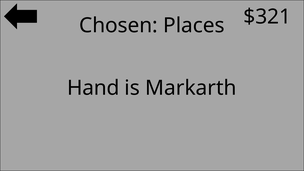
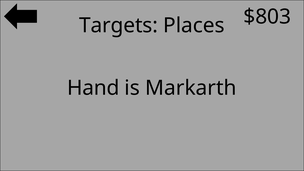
$321: $321 -> $803
Chosen: Chosen -> Targets
